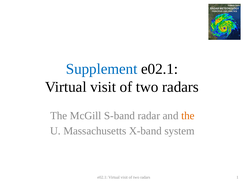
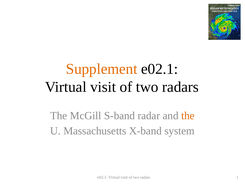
Supplement colour: blue -> orange
